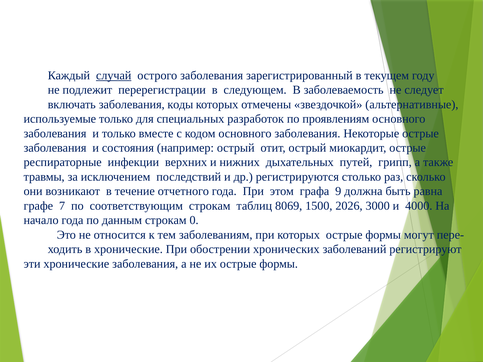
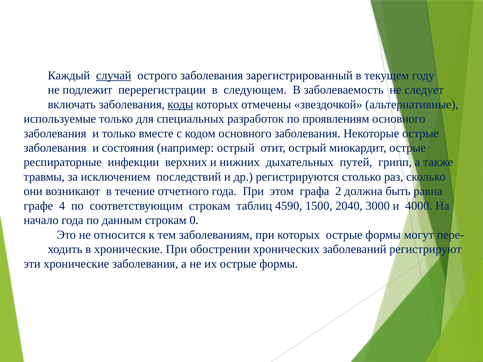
коды underline: none -> present
9: 9 -> 2
7: 7 -> 4
8069: 8069 -> 4590
2026: 2026 -> 2040
